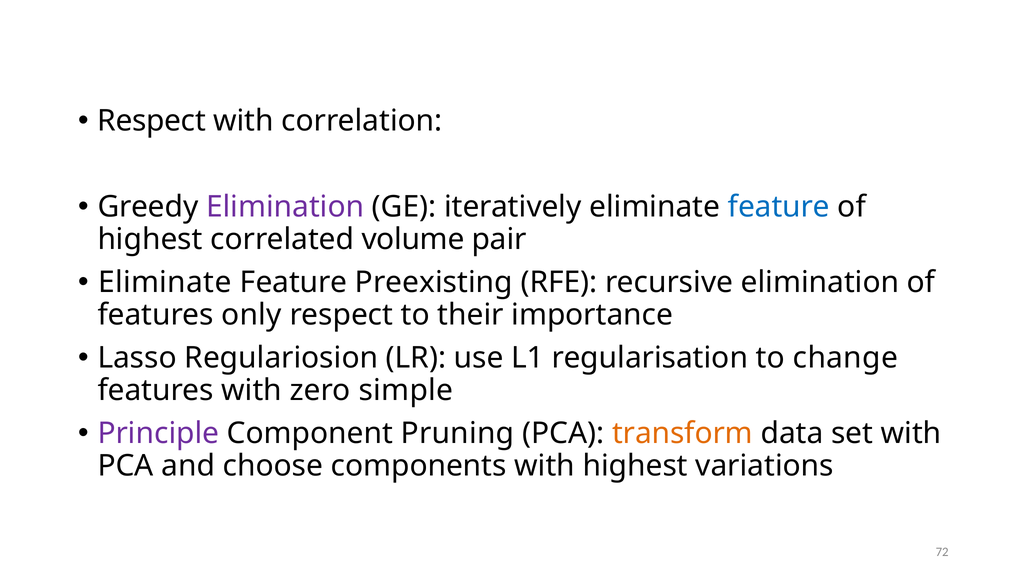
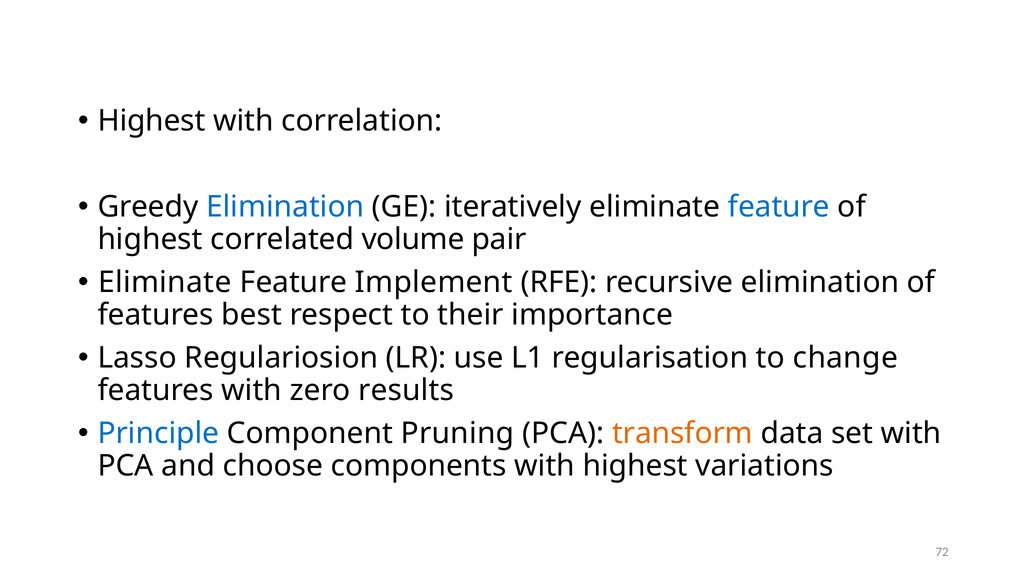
Respect at (152, 121): Respect -> Highest
Elimination at (285, 207) colour: purple -> blue
Preexisting: Preexisting -> Implement
only: only -> best
simple: simple -> results
Principle colour: purple -> blue
